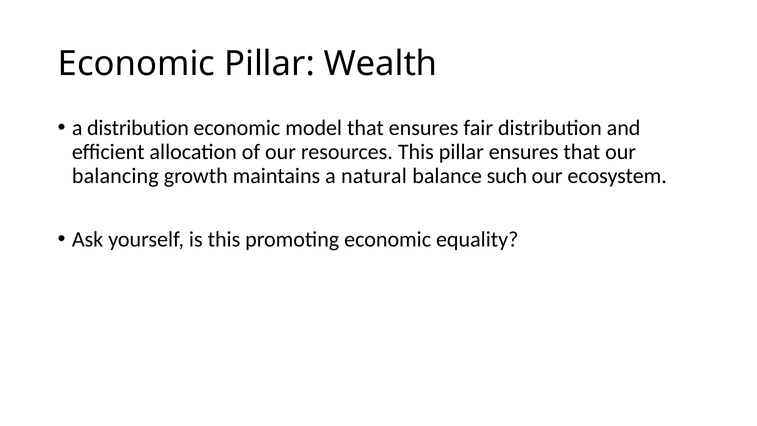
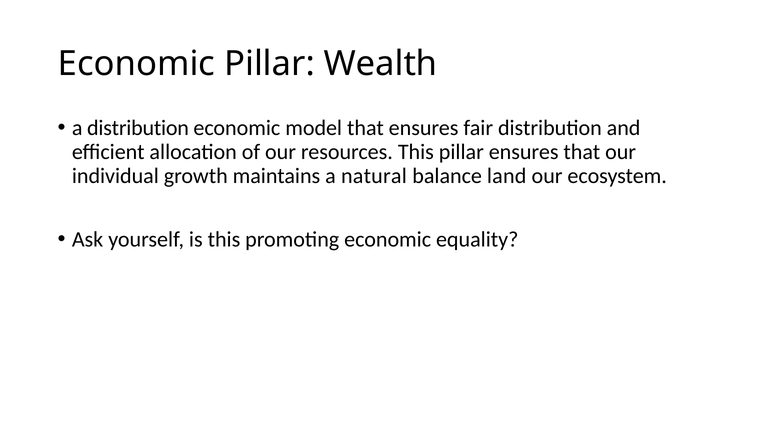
balancing: balancing -> individual
such: such -> land
